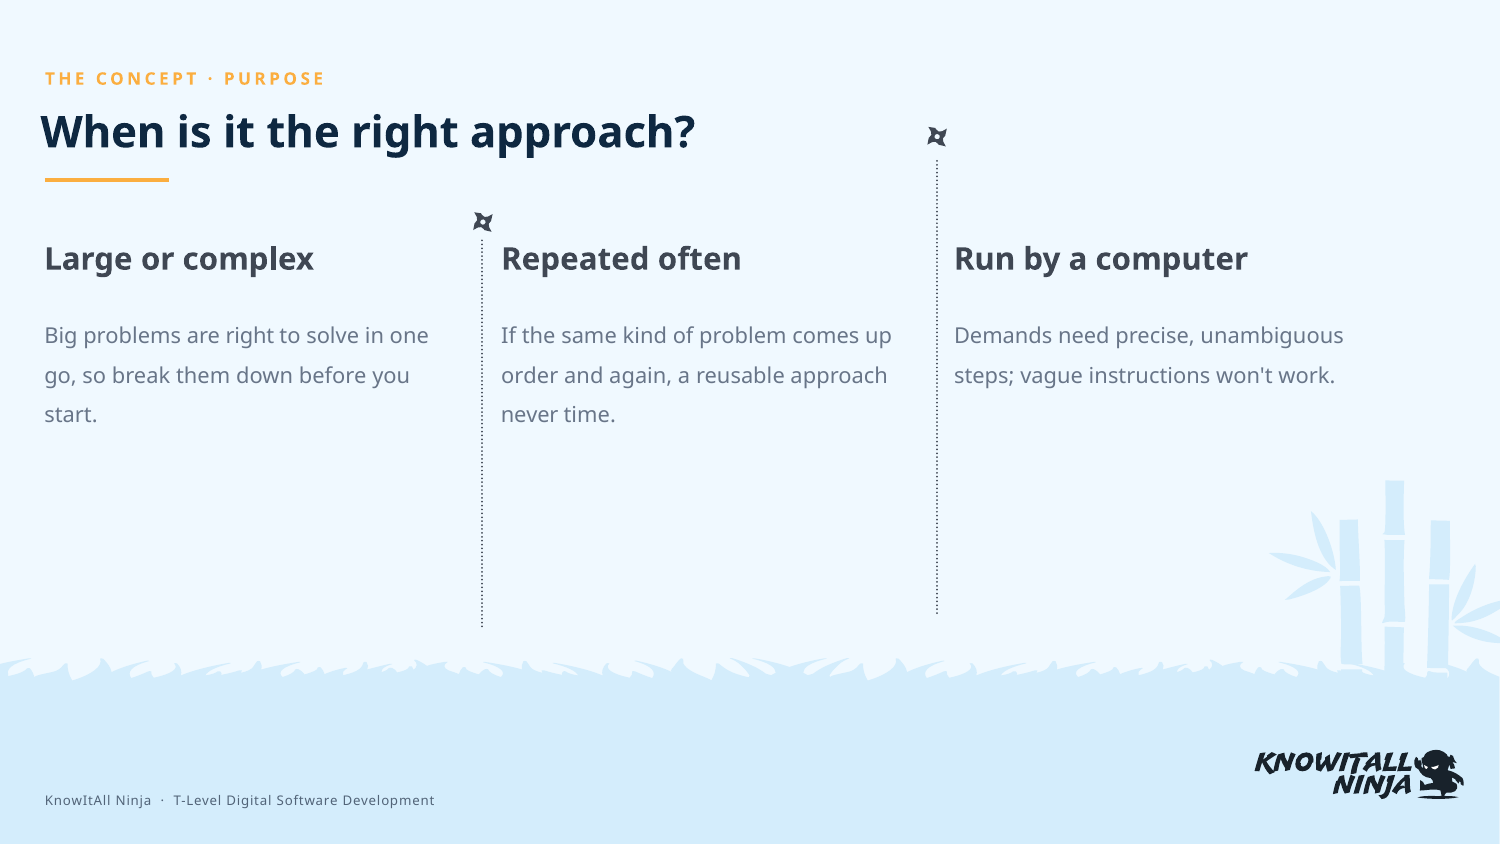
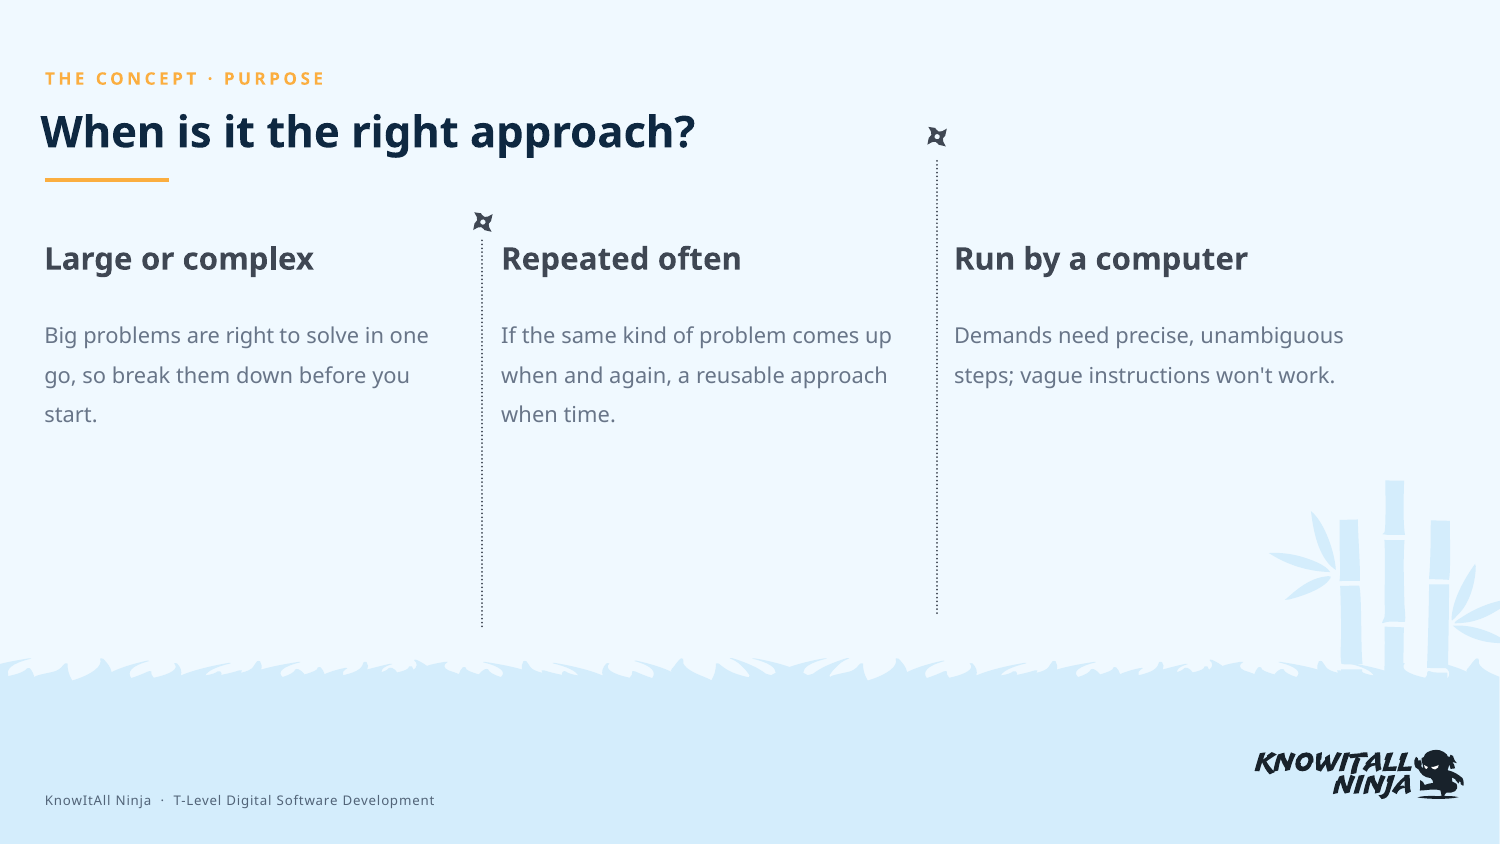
order at (530, 376): order -> when
never at (530, 415): never -> when
